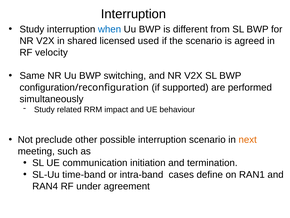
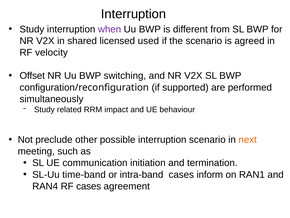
when colour: blue -> purple
Same: Same -> Offset
define: define -> inform
RF under: under -> cases
